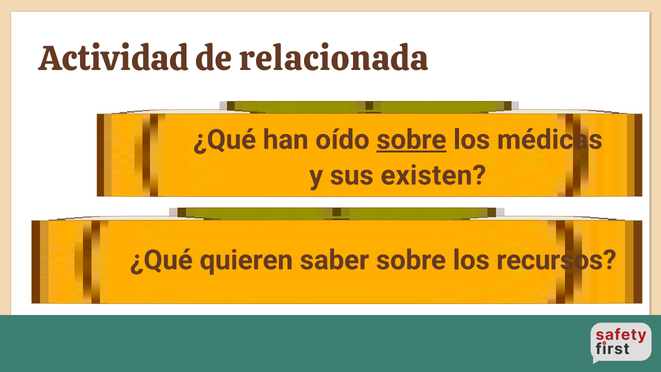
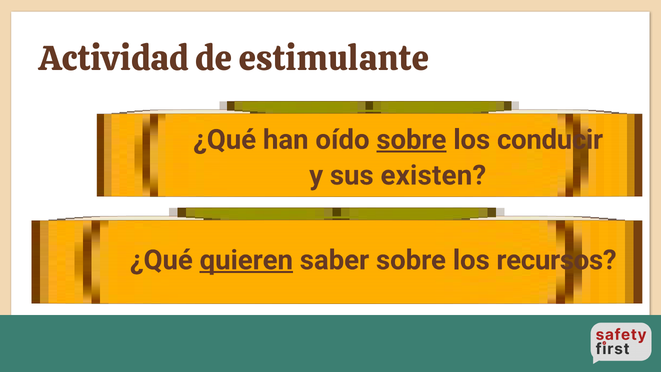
relacionada: relacionada -> estimulante
médicas: médicas -> conducir
quieren underline: none -> present
